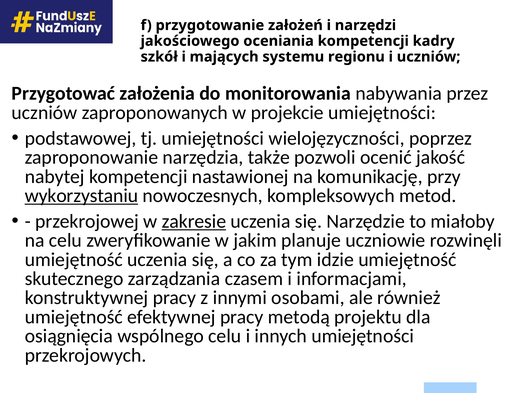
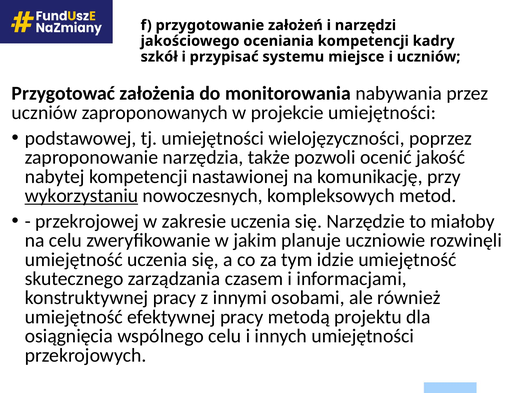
mających: mających -> przypisać
regionu: regionu -> miejsce
zakresie underline: present -> none
